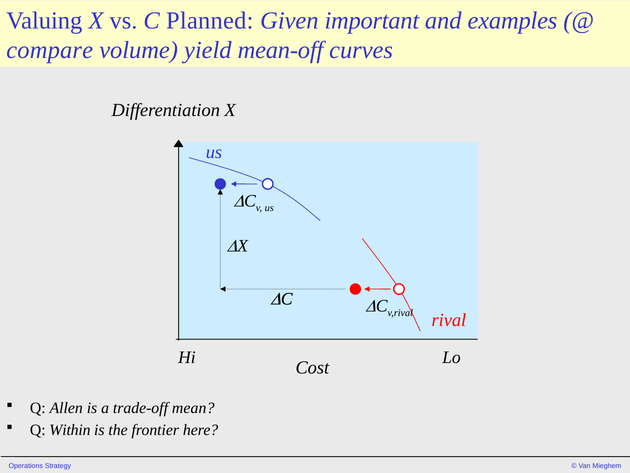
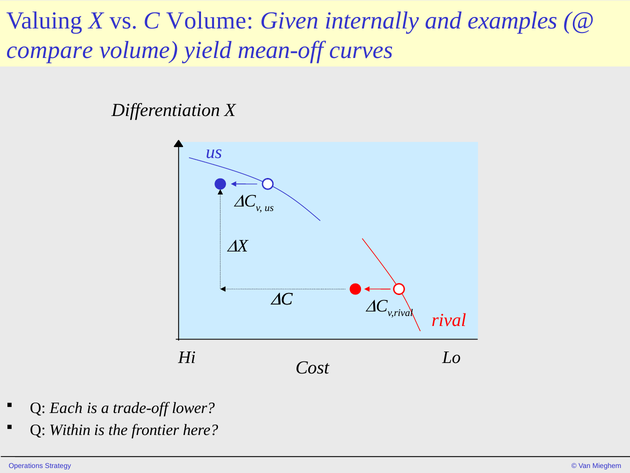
C Planned: Planned -> Volume
important: important -> internally
Allen: Allen -> Each
mean: mean -> lower
